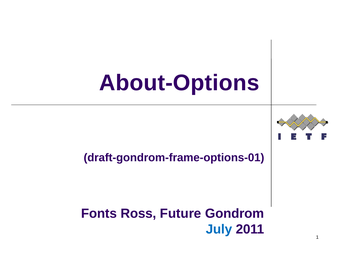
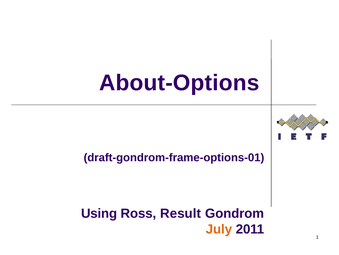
Fonts: Fonts -> Using
Future: Future -> Result
July colour: blue -> orange
